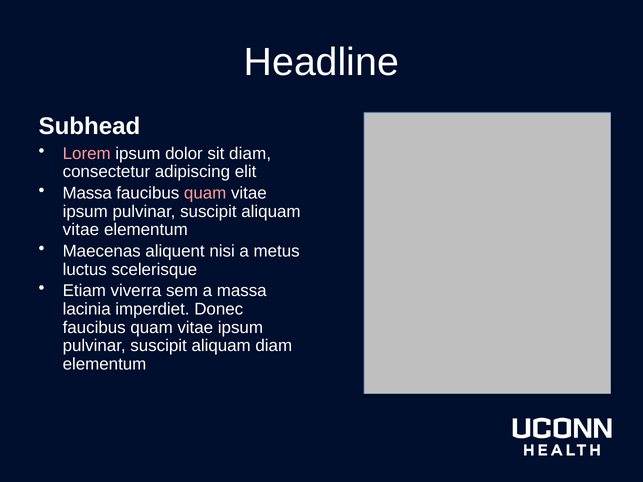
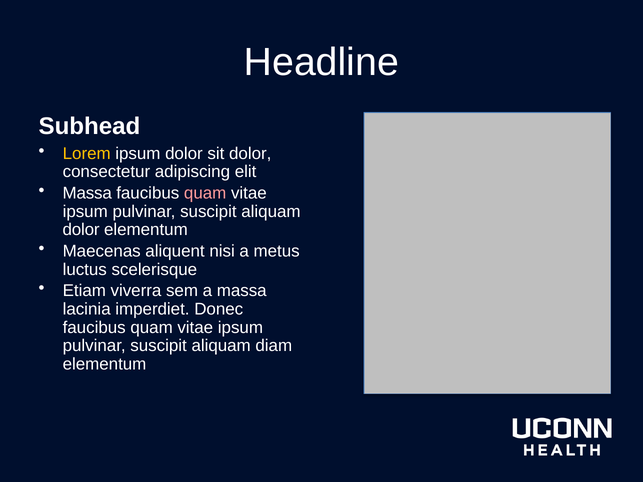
Lorem colour: pink -> yellow
sit diam: diam -> dolor
vitae at (81, 230): vitae -> dolor
